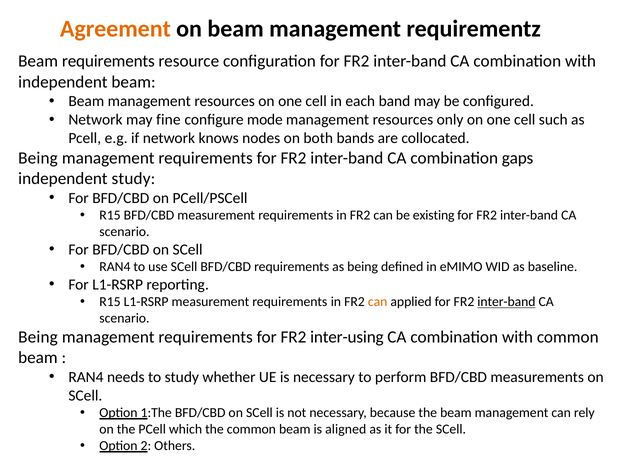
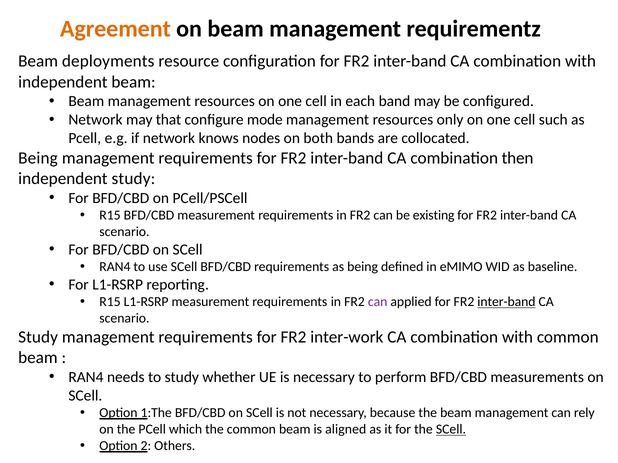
Beam requirements: requirements -> deployments
fine: fine -> that
gaps: gaps -> then
can at (378, 302) colour: orange -> purple
Being at (38, 337): Being -> Study
inter-using: inter-using -> inter-work
SCell at (451, 430) underline: none -> present
